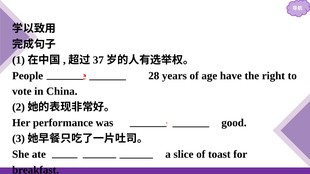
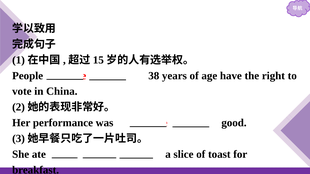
37: 37 -> 15
28: 28 -> 38
